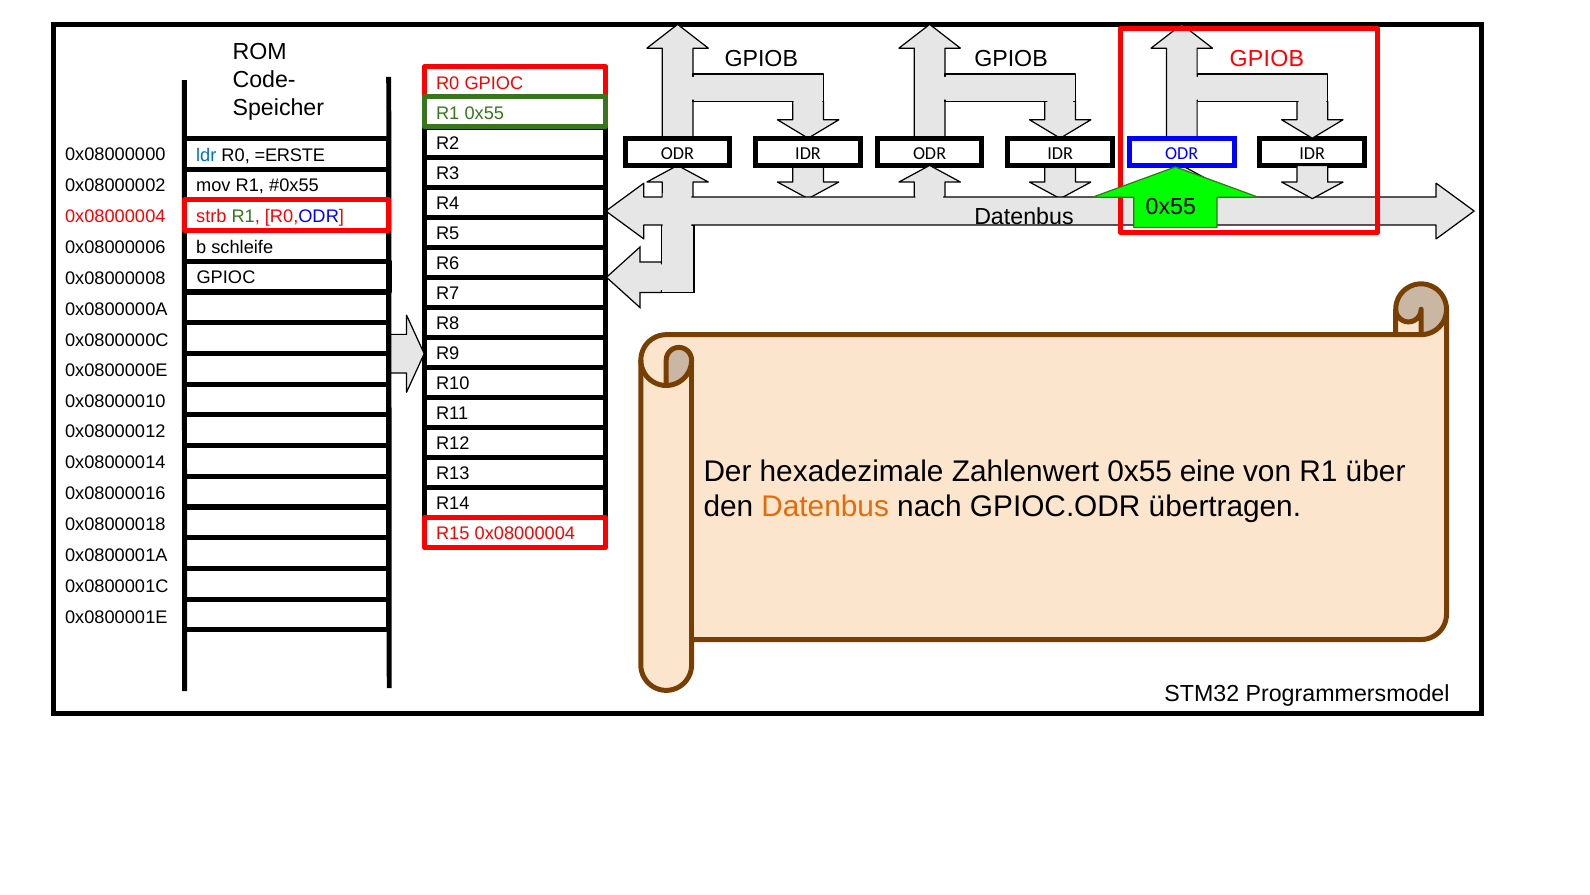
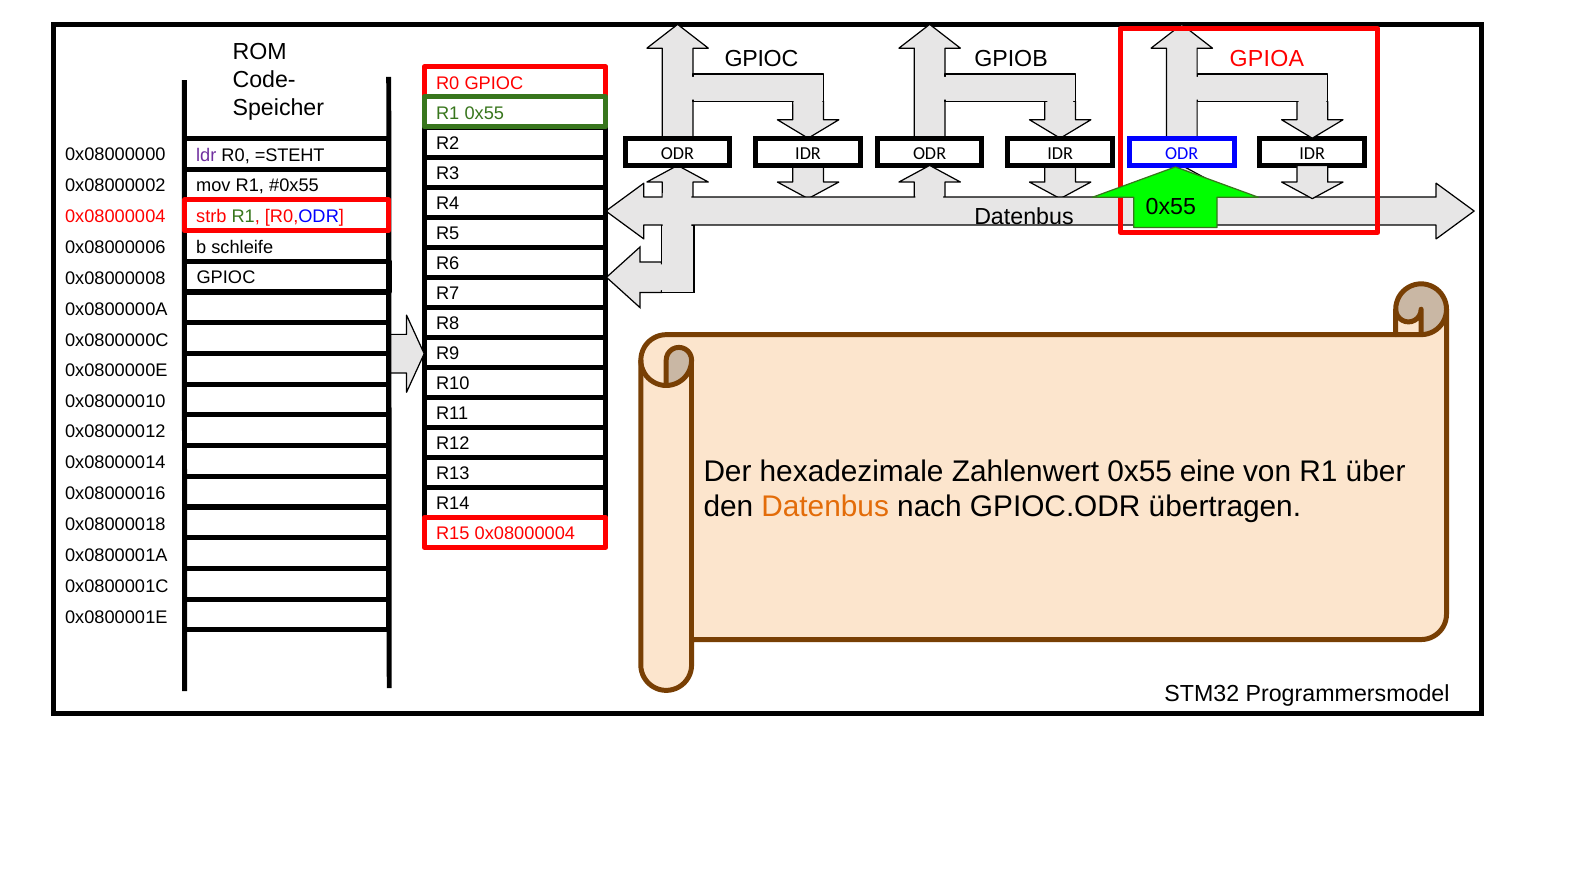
GPIOB at (761, 59): GPIOB -> GPIOC
GPIOB GPIOB: GPIOB -> GPIOA
ldr colour: blue -> purple
=ERSTE: =ERSTE -> =STEHT
